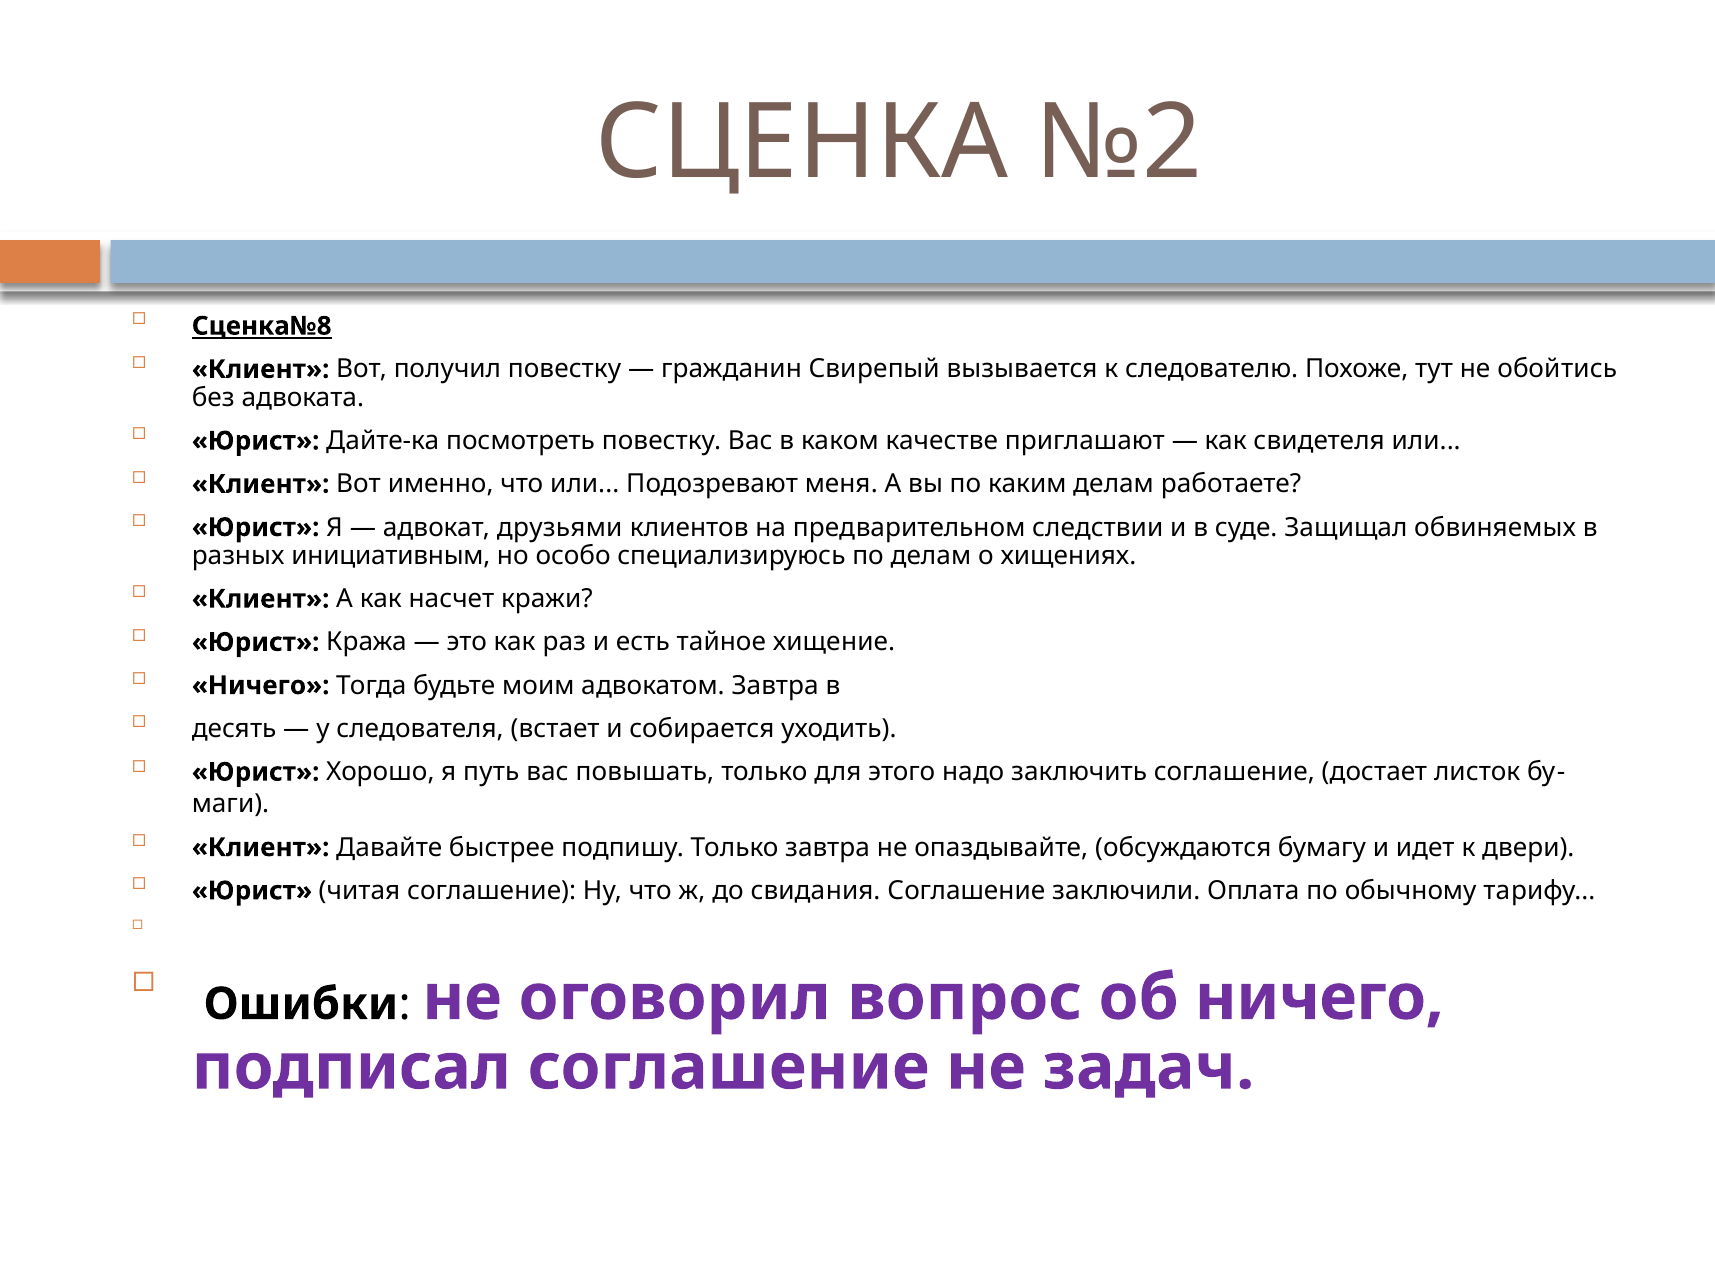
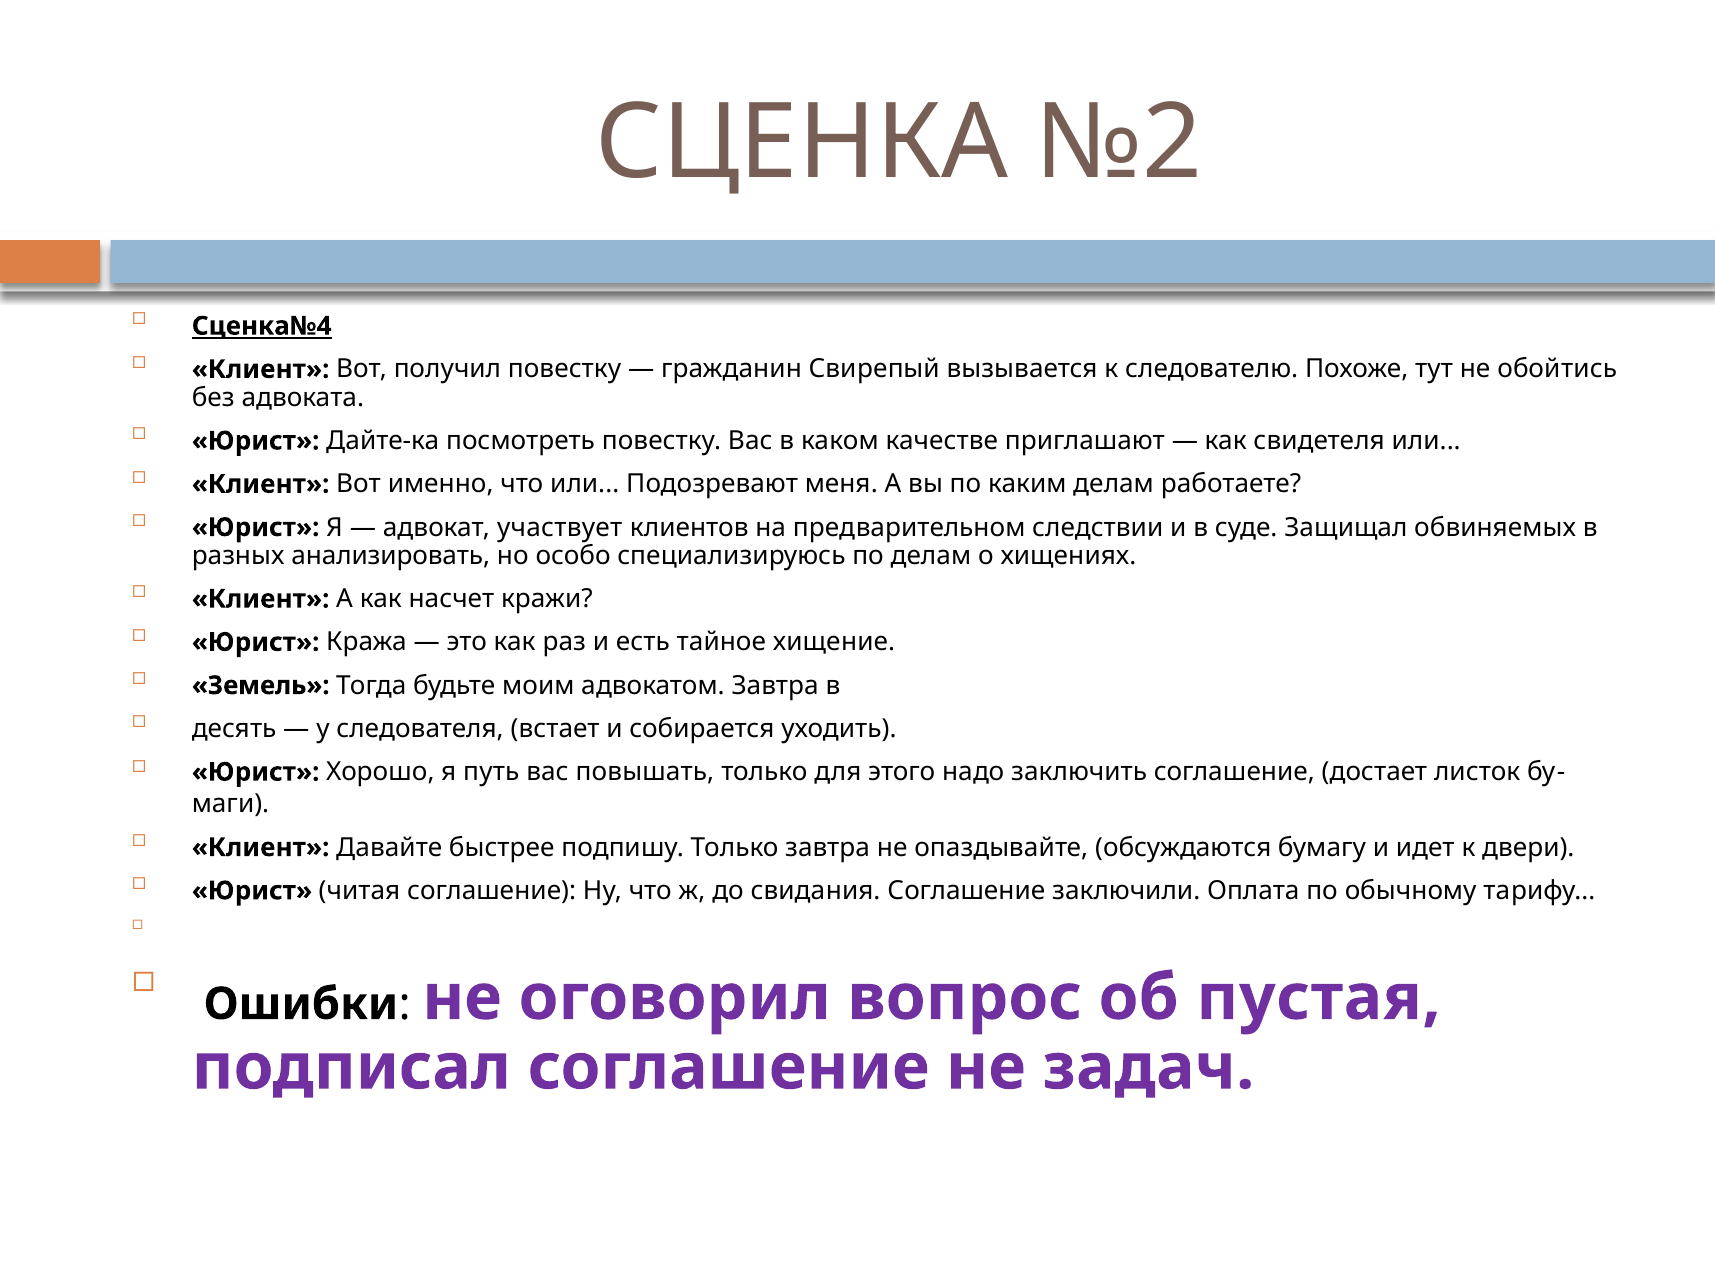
Сценка№8: Сценка№8 -> Сценка№4
друзьями: друзьями -> участвует
инициативным: инициативным -> анализировать
Ничего at (261, 686): Ничего -> Земель
об ничего: ничего -> пустая
